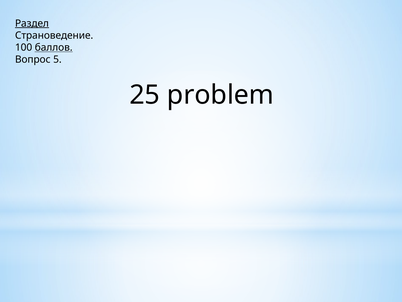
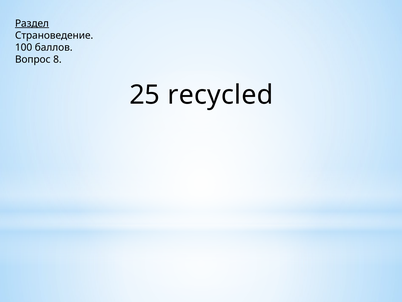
баллов underline: present -> none
5: 5 -> 8
problem: problem -> recycled
